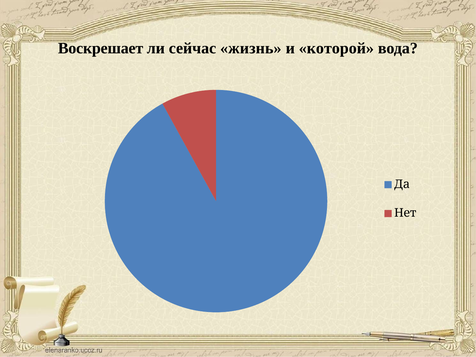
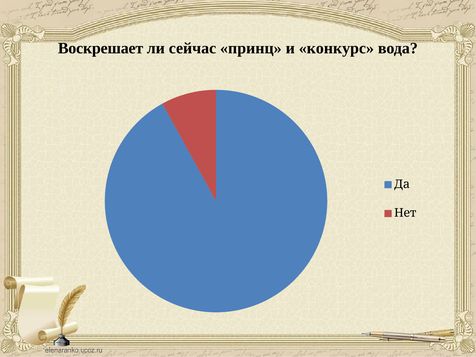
жизнь: жизнь -> принц
которой: которой -> конкурс
